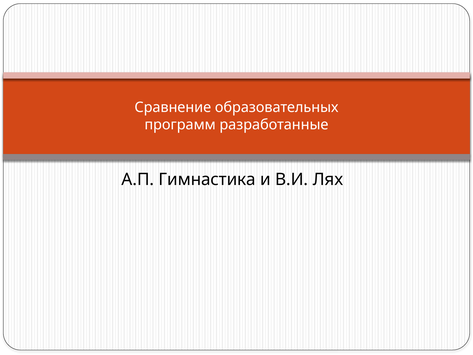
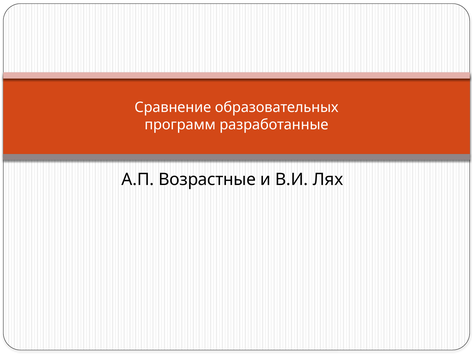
Гимнастика: Гимнастика -> Возрастные
